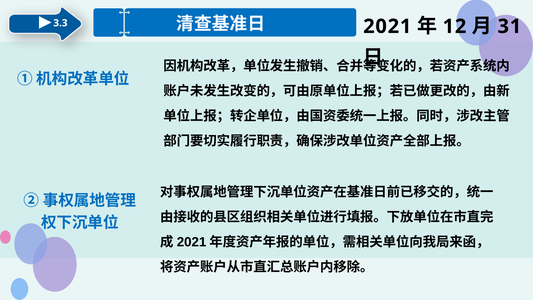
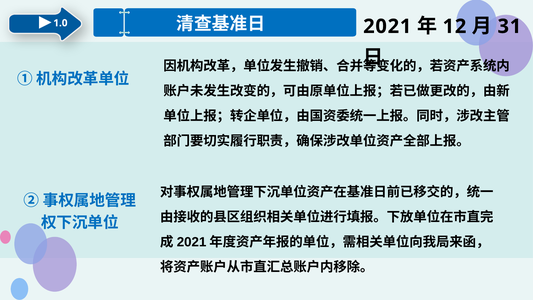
3.3: 3.3 -> 1.0
